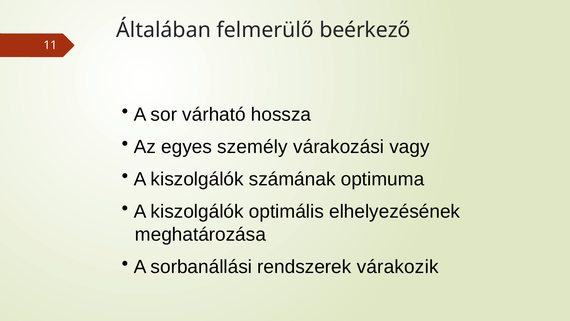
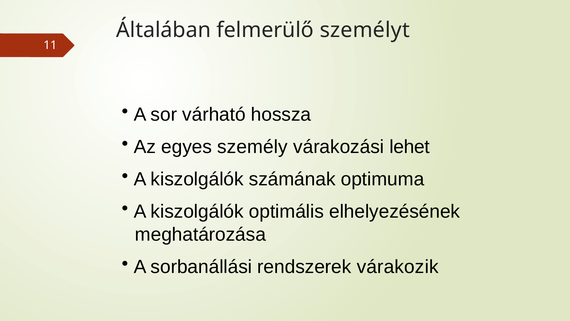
beérkező: beérkező -> személyt
vagy: vagy -> lehet
